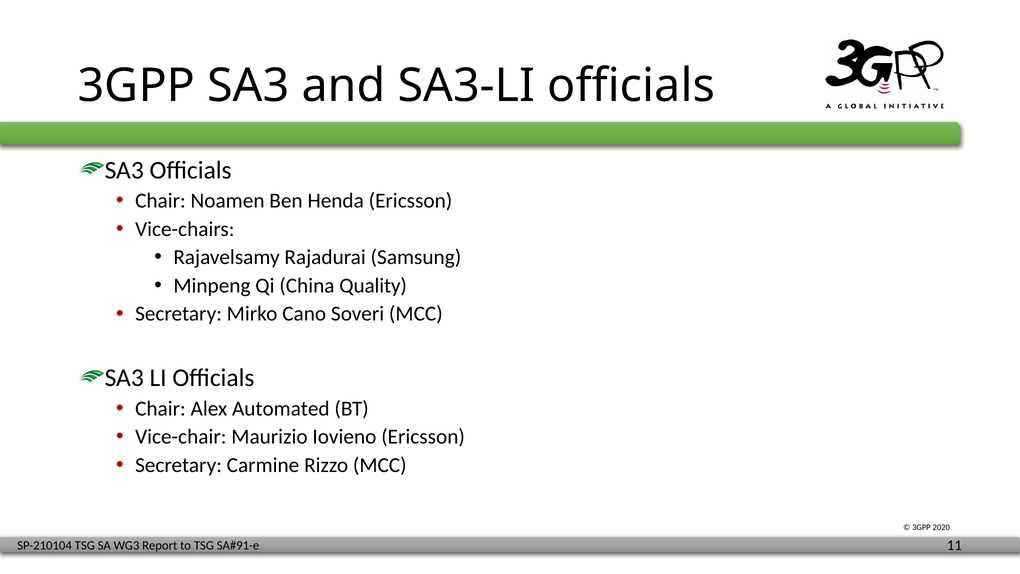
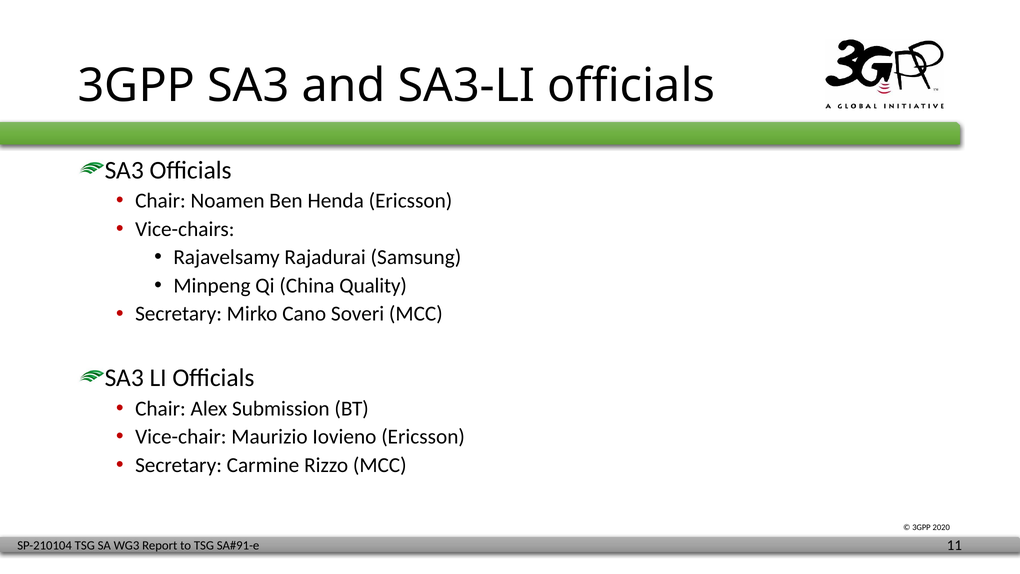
Automated: Automated -> Submission
